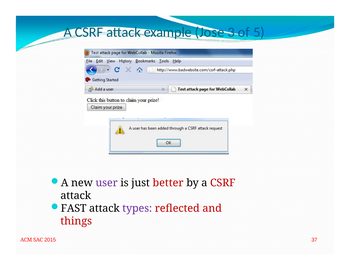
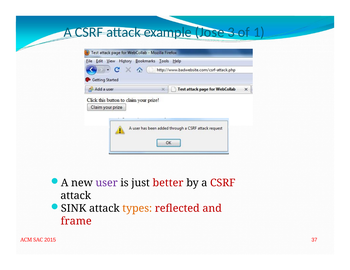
5: 5 -> 1
FAST: FAST -> SINK
types colour: purple -> orange
things: things -> frame
